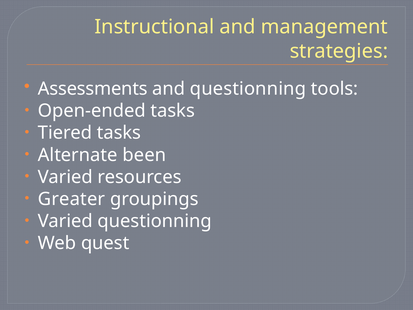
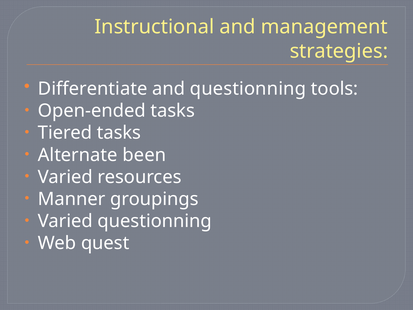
Assessments: Assessments -> Differentiate
Greater: Greater -> Manner
